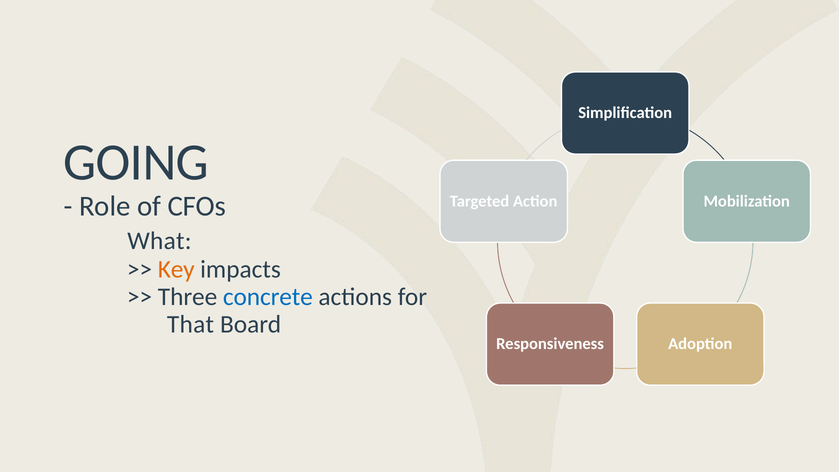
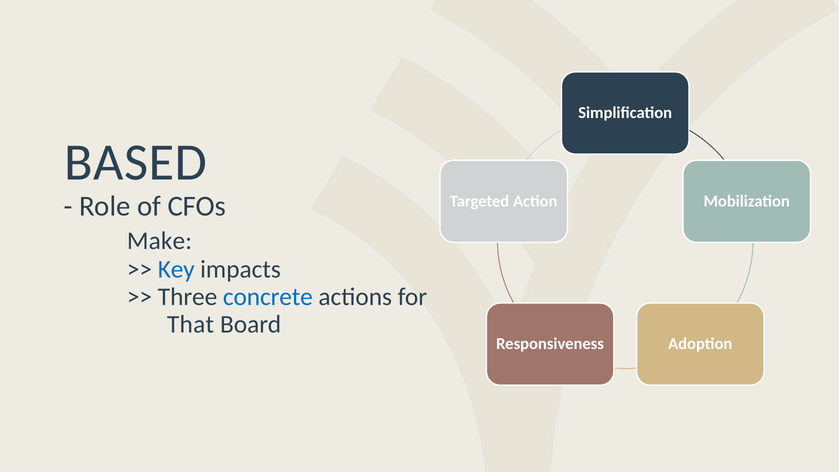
GOING: GOING -> BASED
What: What -> Make
Key colour: orange -> blue
